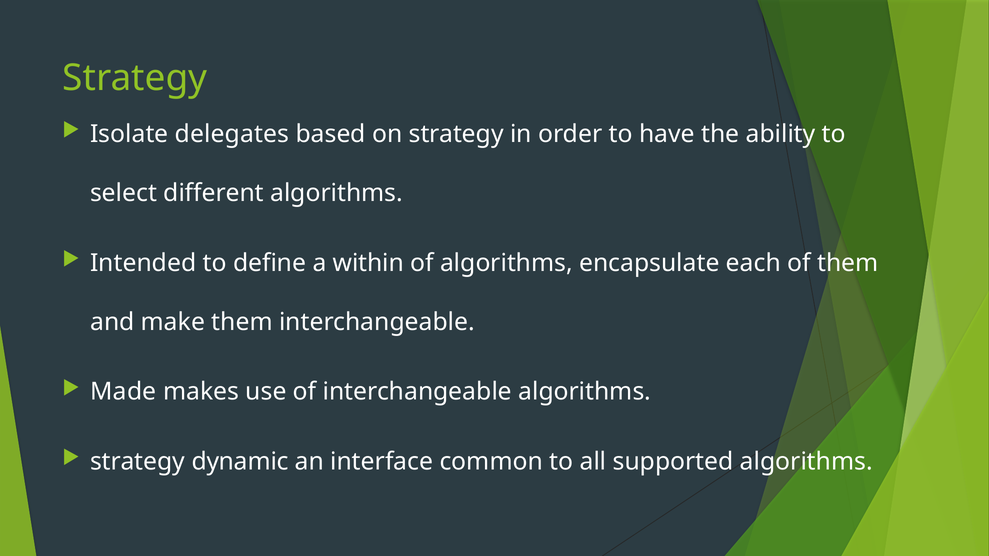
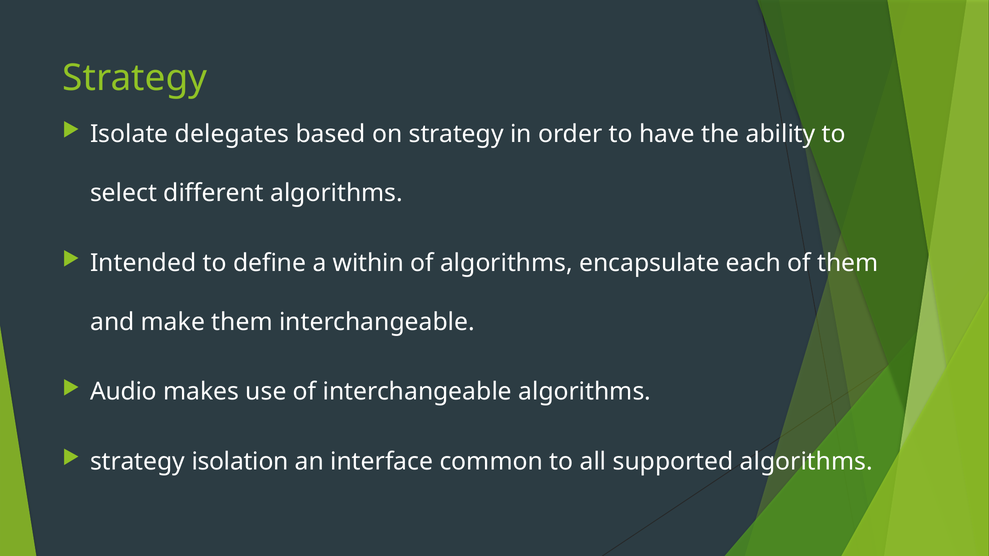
Made: Made -> Audio
dynamic: dynamic -> isolation
